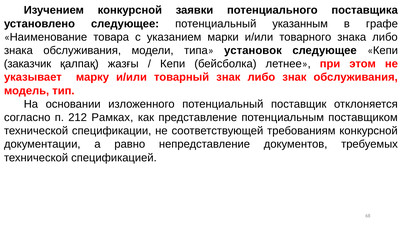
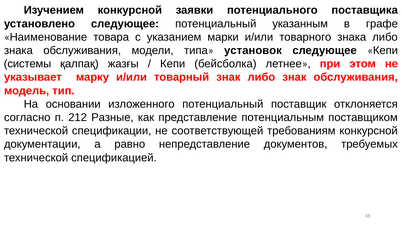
заказчик: заказчик -> системы
Рамках: Рамках -> Разные
